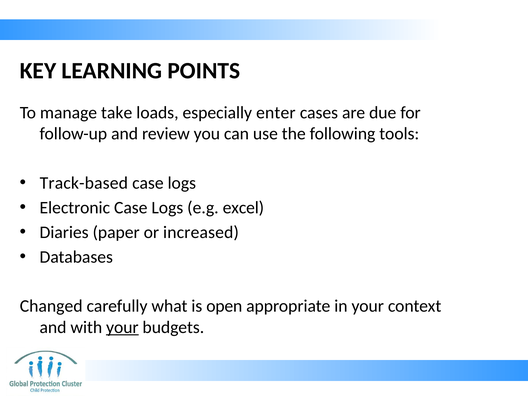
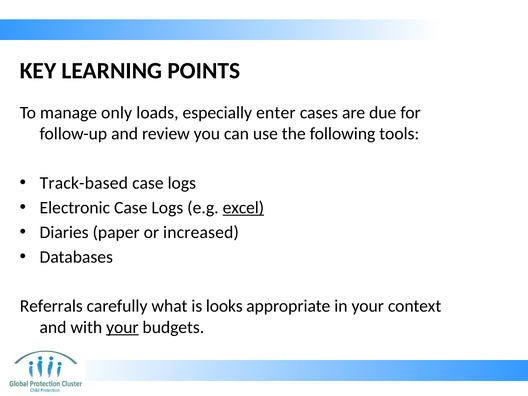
take: take -> only
excel underline: none -> present
Changed: Changed -> Referrals
open: open -> looks
